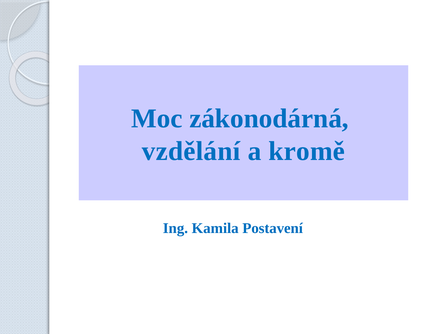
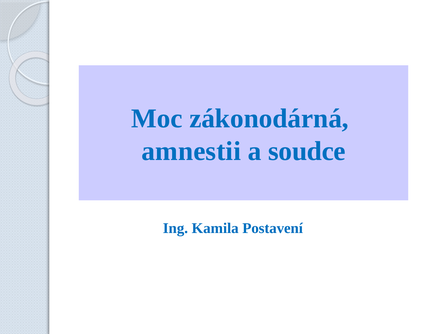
vzdělání: vzdělání -> amnestii
kromě: kromě -> soudce
